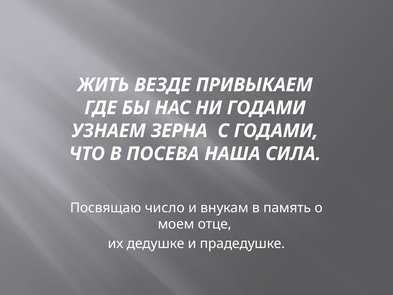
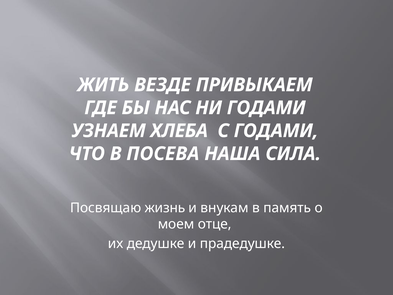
ЗЕРНА: ЗЕРНА -> ХЛЕБА
число: число -> жизнь
